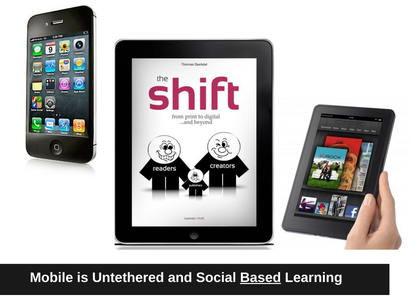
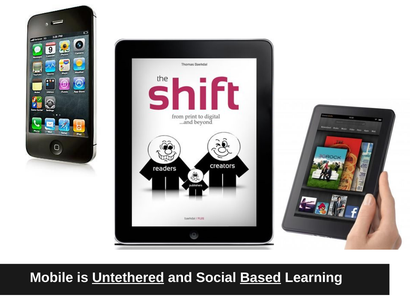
Untethered underline: none -> present
